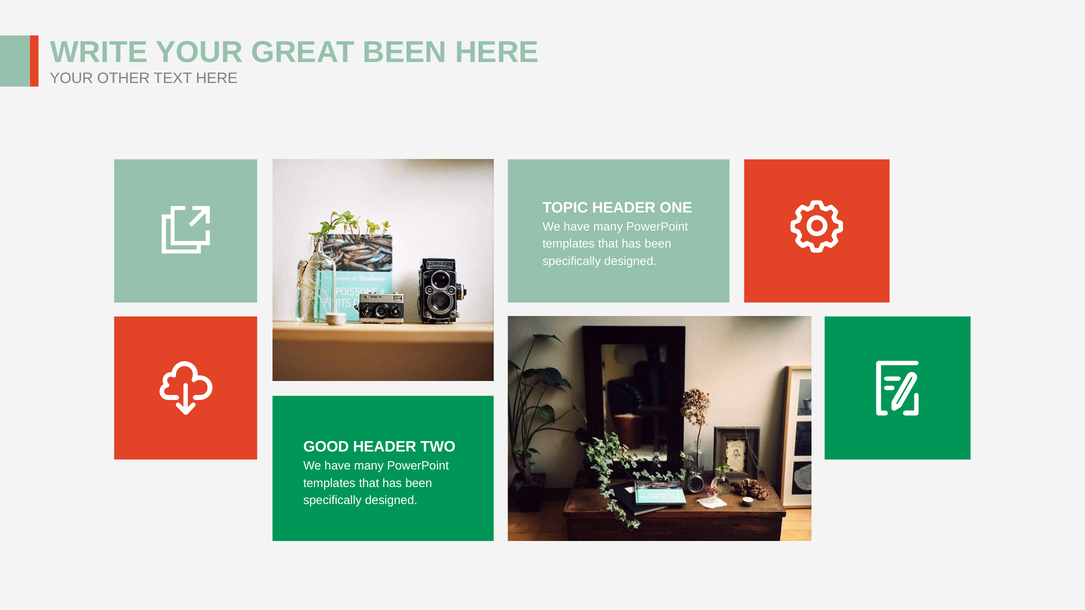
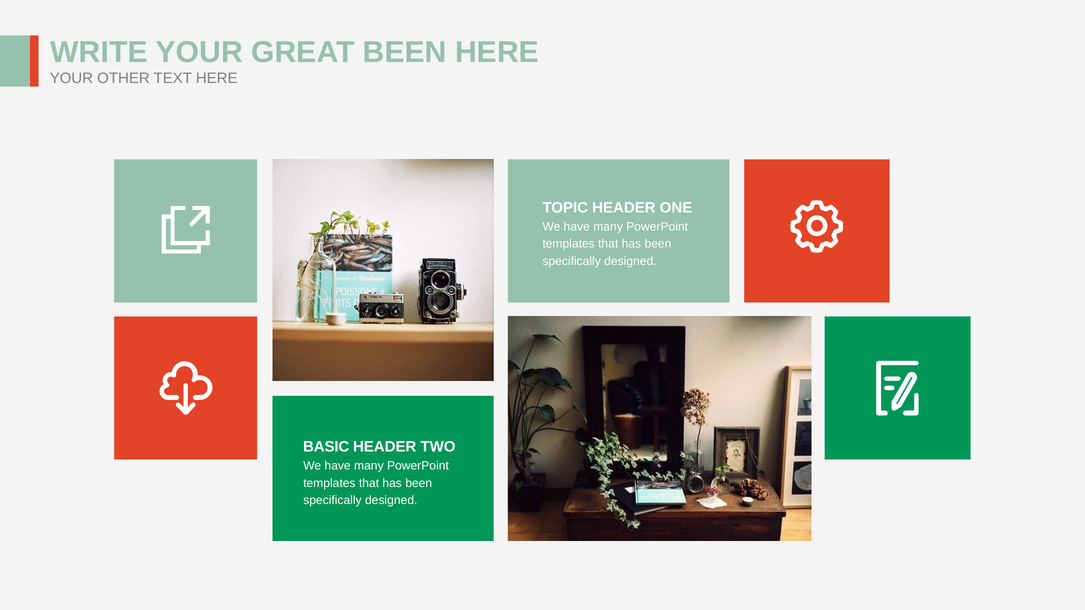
GOOD: GOOD -> BASIC
